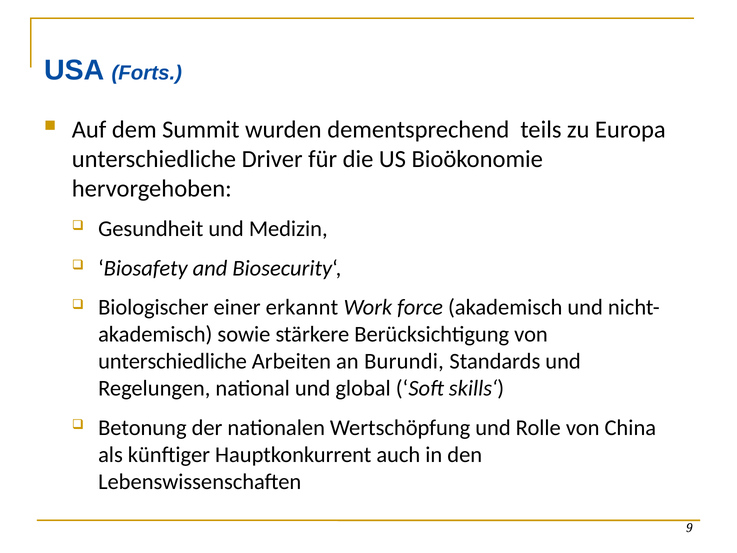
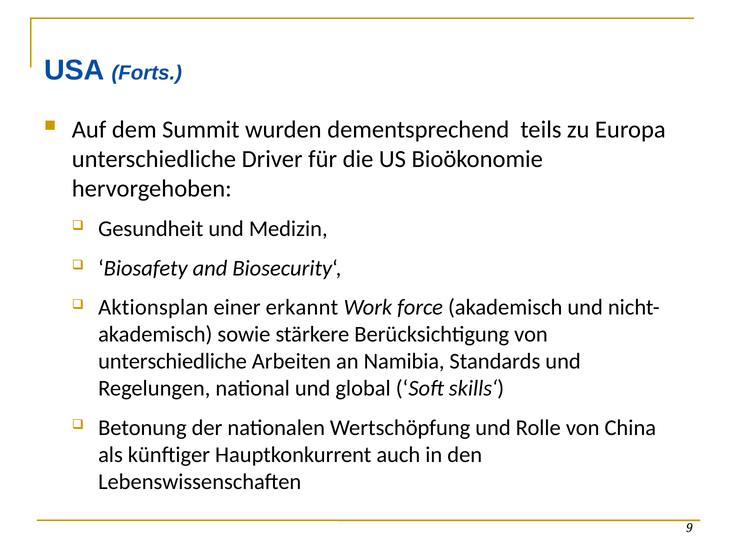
Biologischer: Biologischer -> Aktionsplan
Burundi: Burundi -> Namibia
